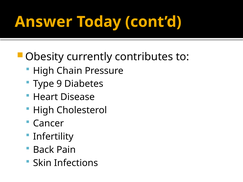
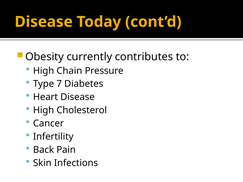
Answer at (44, 22): Answer -> Disease
9: 9 -> 7
